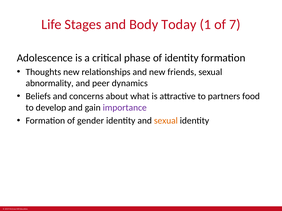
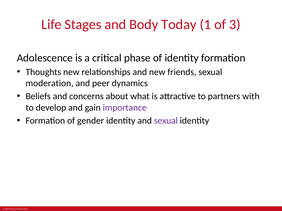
7: 7 -> 3
abnormality: abnormality -> moderation
food: food -> with
sexual at (166, 121) colour: orange -> purple
